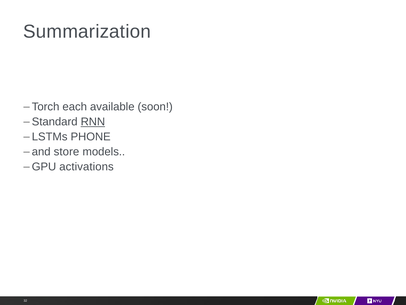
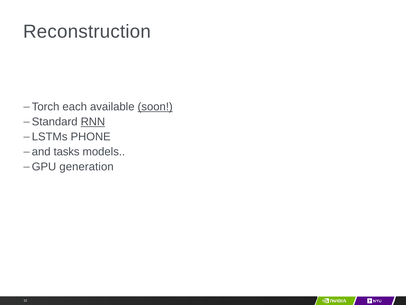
Summarization: Summarization -> Reconstruction
soon underline: none -> present
store: store -> tasks
activations: activations -> generation
